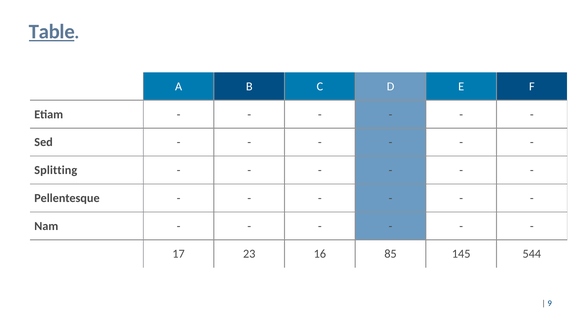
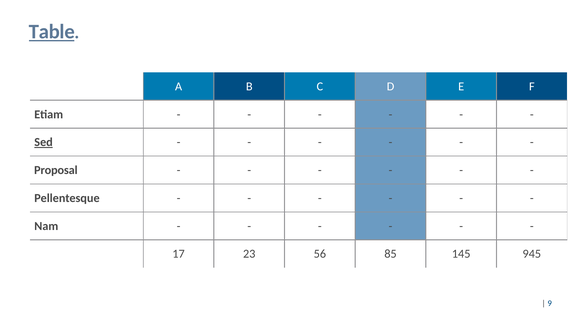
Sed underline: none -> present
Splitting: Splitting -> Proposal
16: 16 -> 56
544: 544 -> 945
